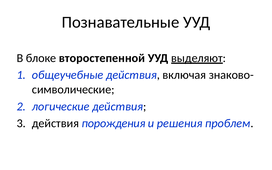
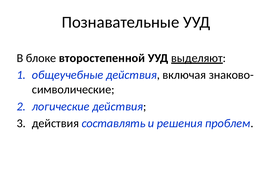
порождения: порождения -> составлять
